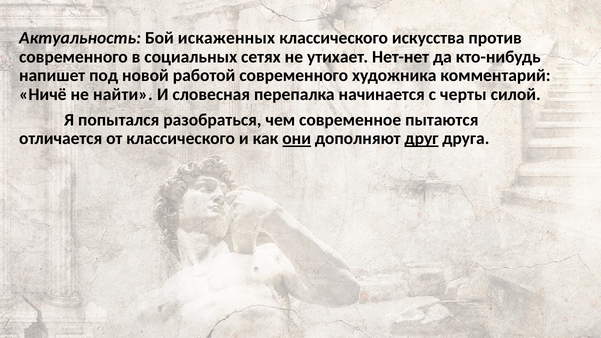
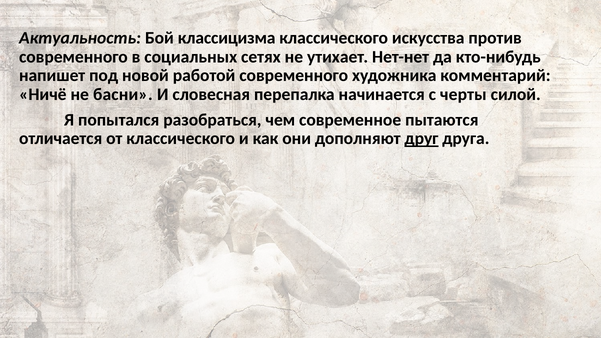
искаженных: искаженных -> классицизма
найти: найти -> басни
они underline: present -> none
